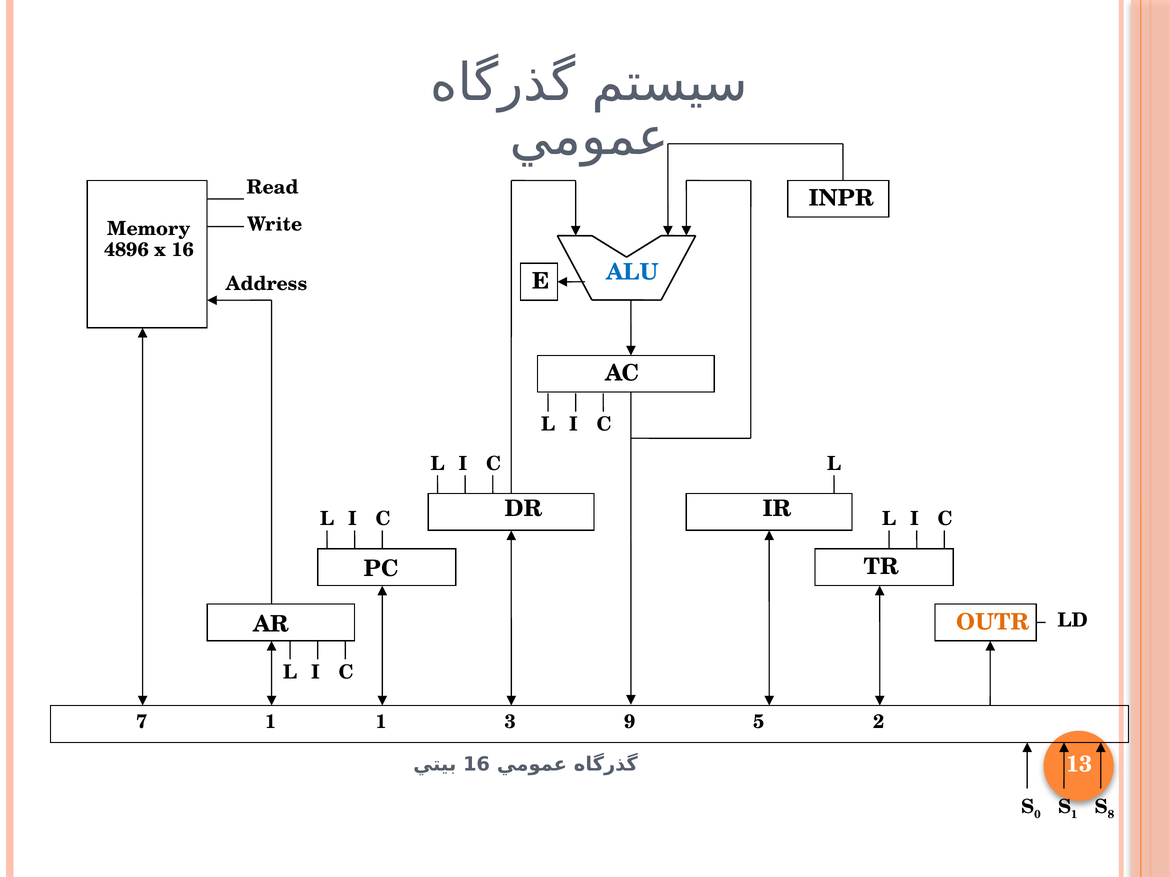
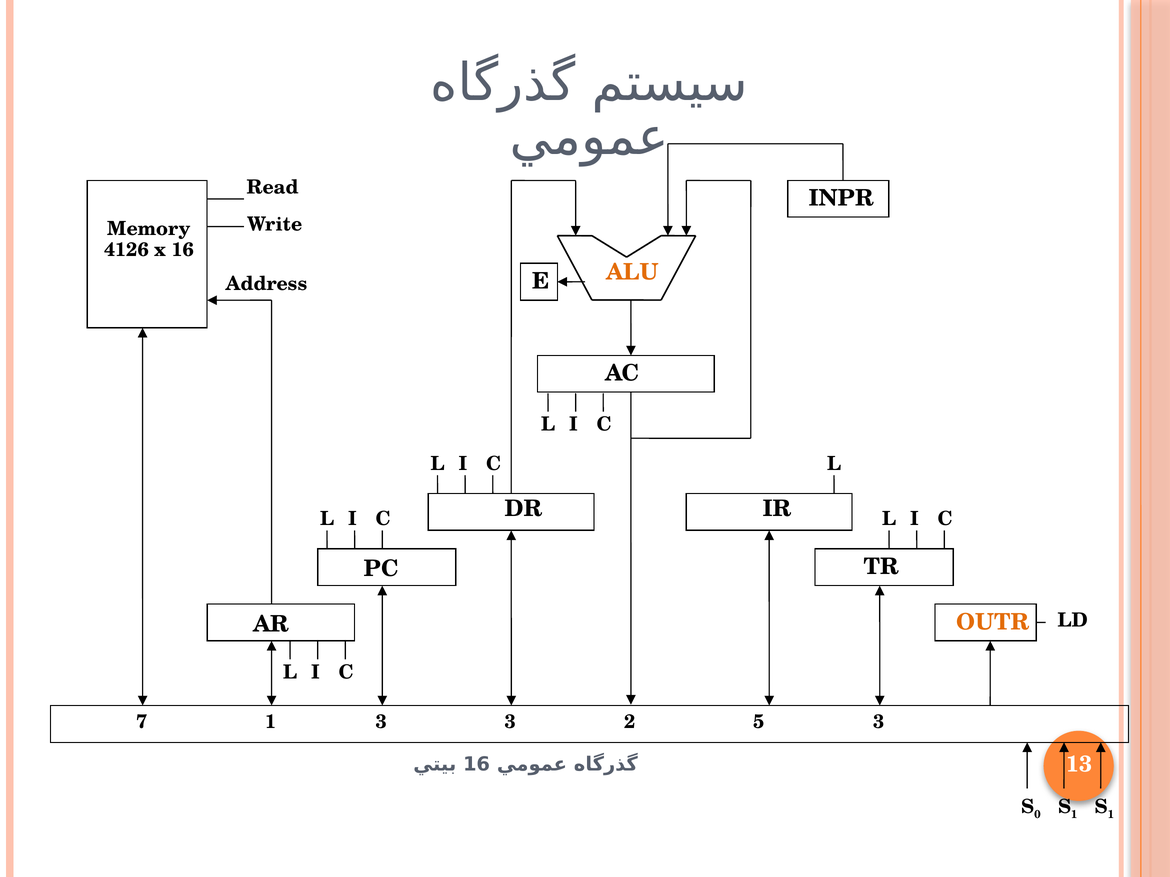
4896: 4896 -> 4126
ALU colour: blue -> orange
1 1: 1 -> 3
9: 9 -> 2
5 2: 2 -> 3
8 at (1111, 815): 8 -> 1
